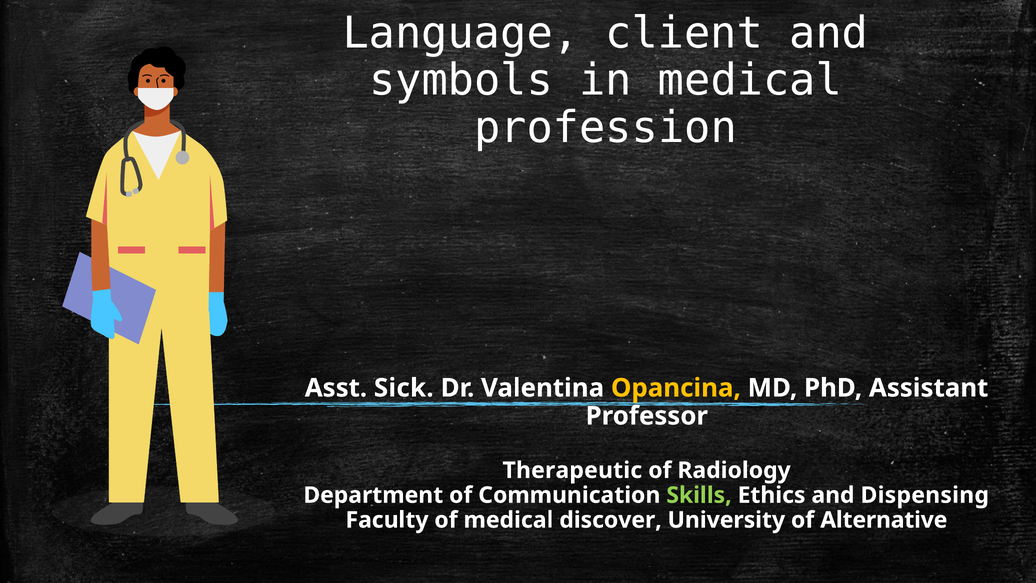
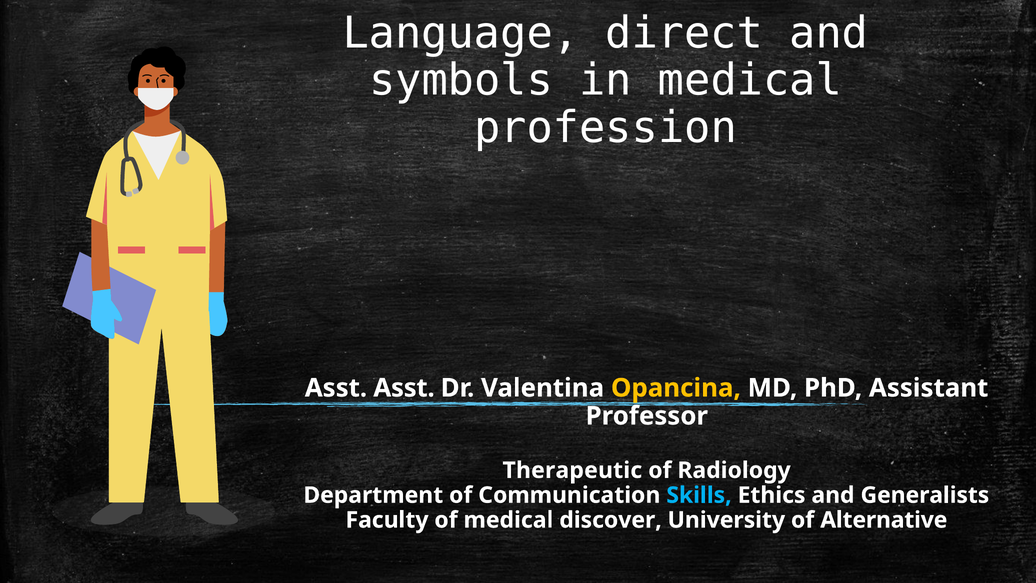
client: client -> direct
Asst Sick: Sick -> Asst
Skills colour: light green -> light blue
Dispensing: Dispensing -> Generalists
